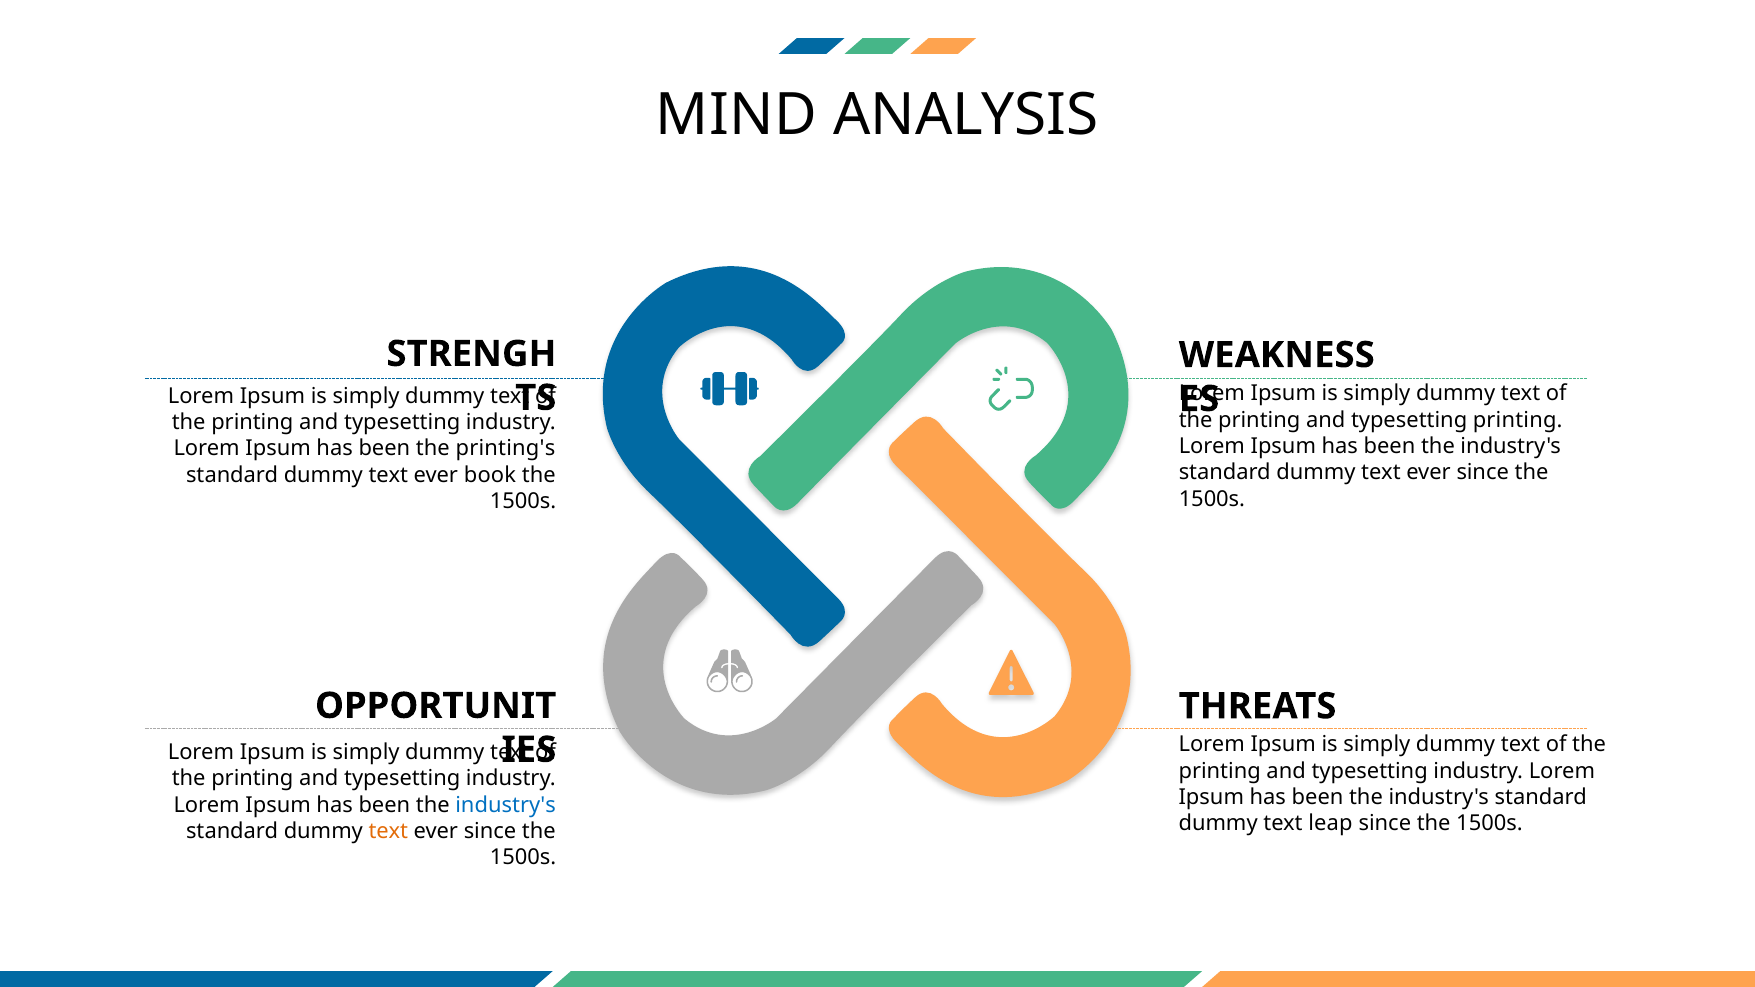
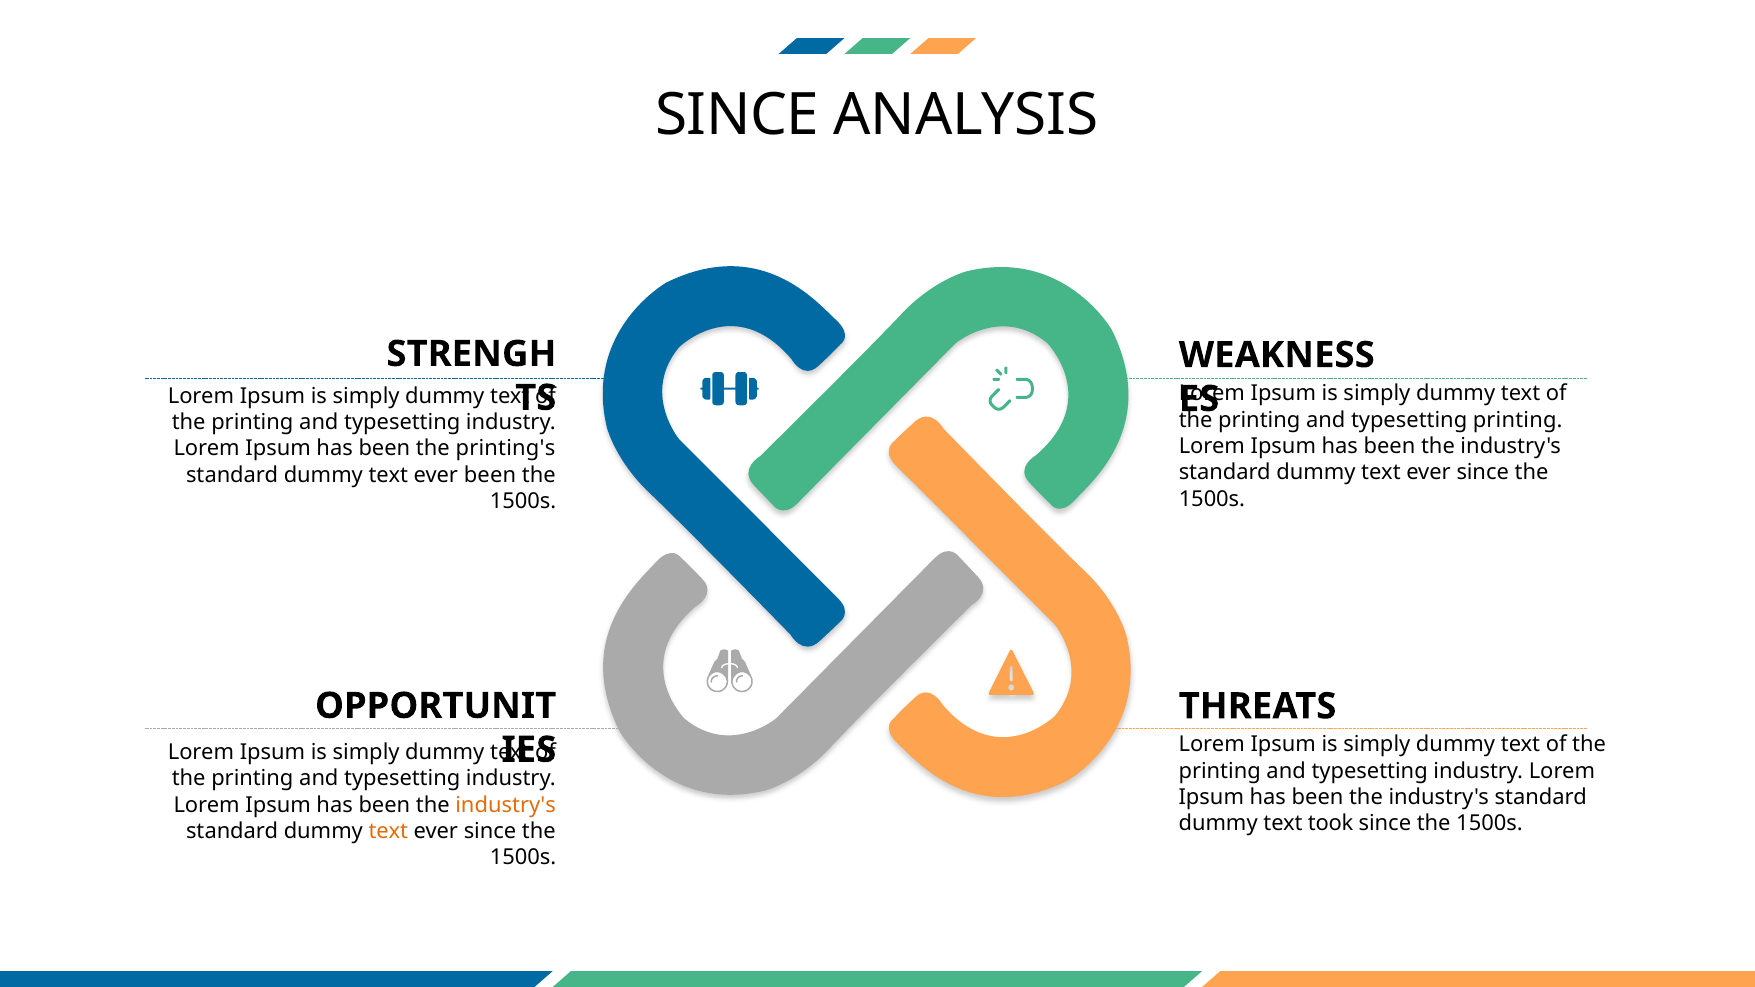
MIND at (737, 115): MIND -> SINCE
ever book: book -> been
industry's at (506, 805) colour: blue -> orange
leap: leap -> took
